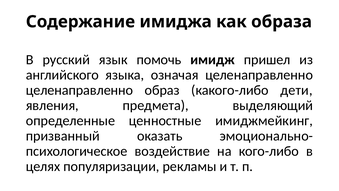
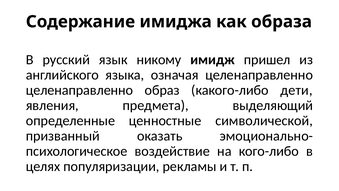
помочь: помочь -> никому
имиджмейкинг: имиджмейкинг -> символической
